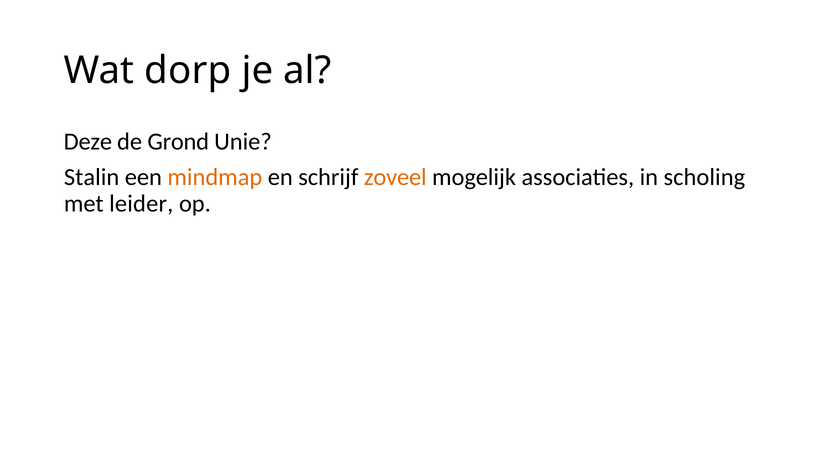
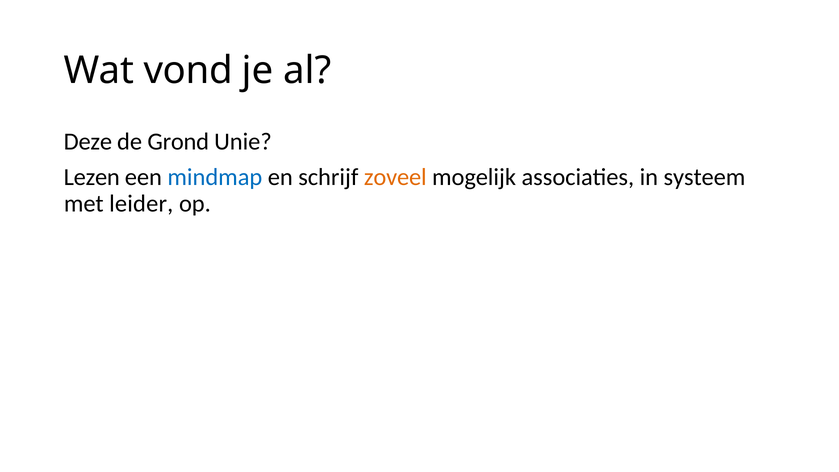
dorp: dorp -> vond
Stalin: Stalin -> Lezen
mindmap colour: orange -> blue
scholing: scholing -> systeem
